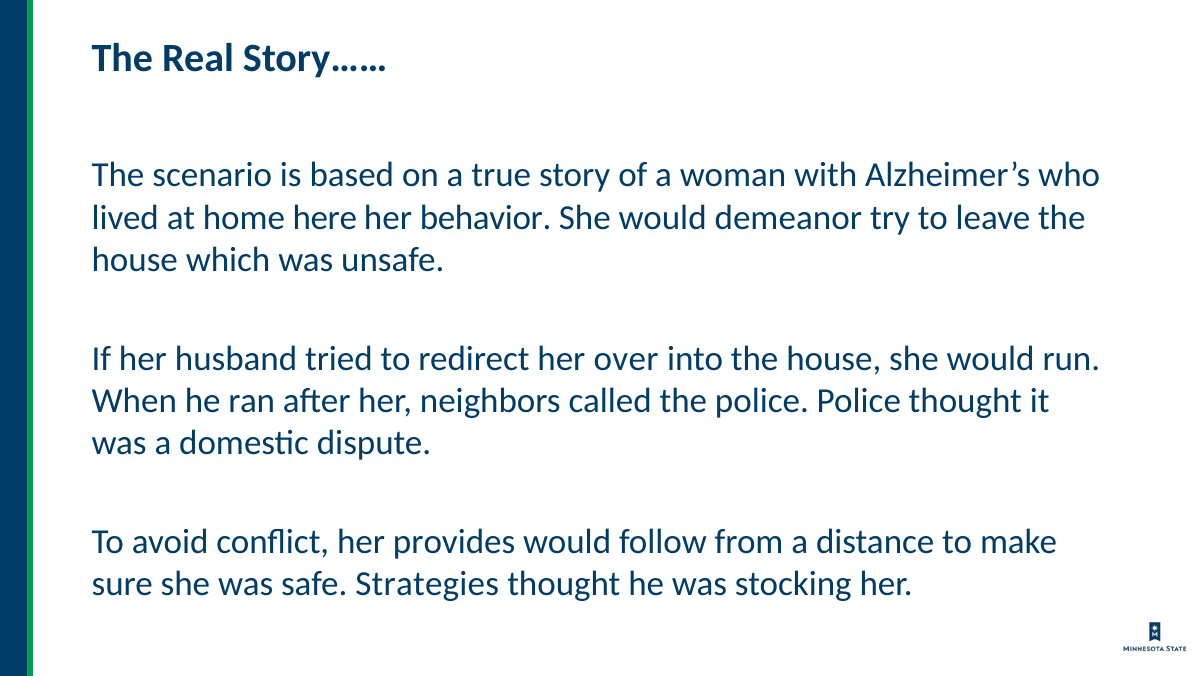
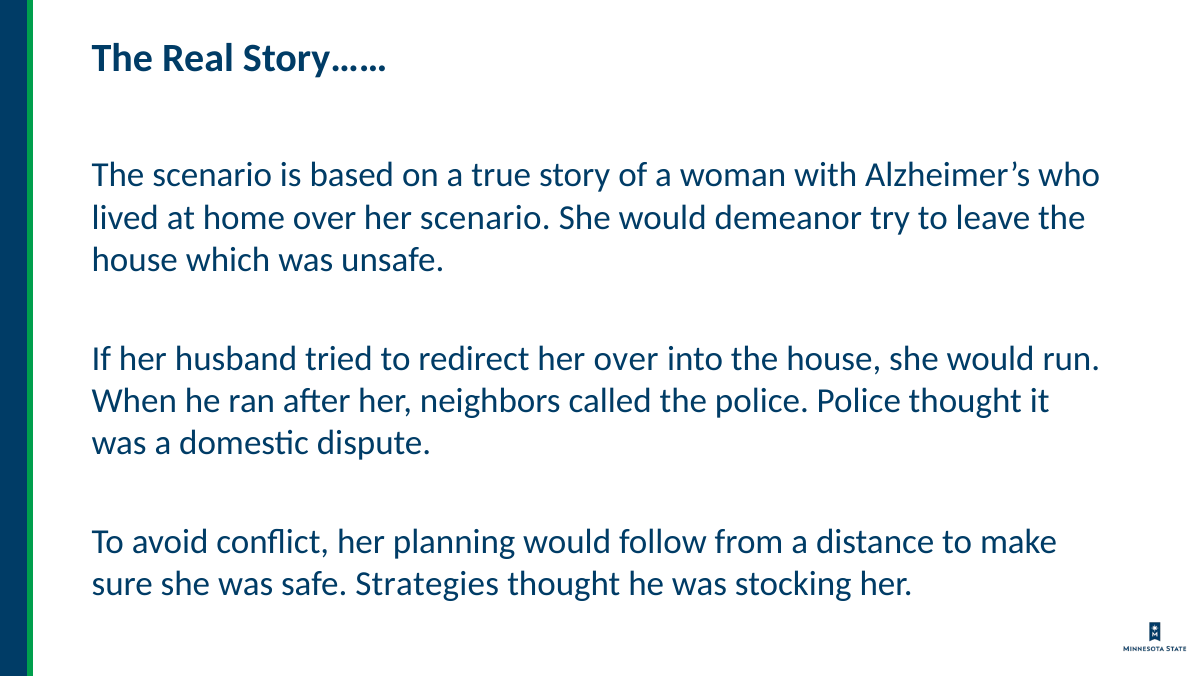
home here: here -> over
her behavior: behavior -> scenario
provides: provides -> planning
